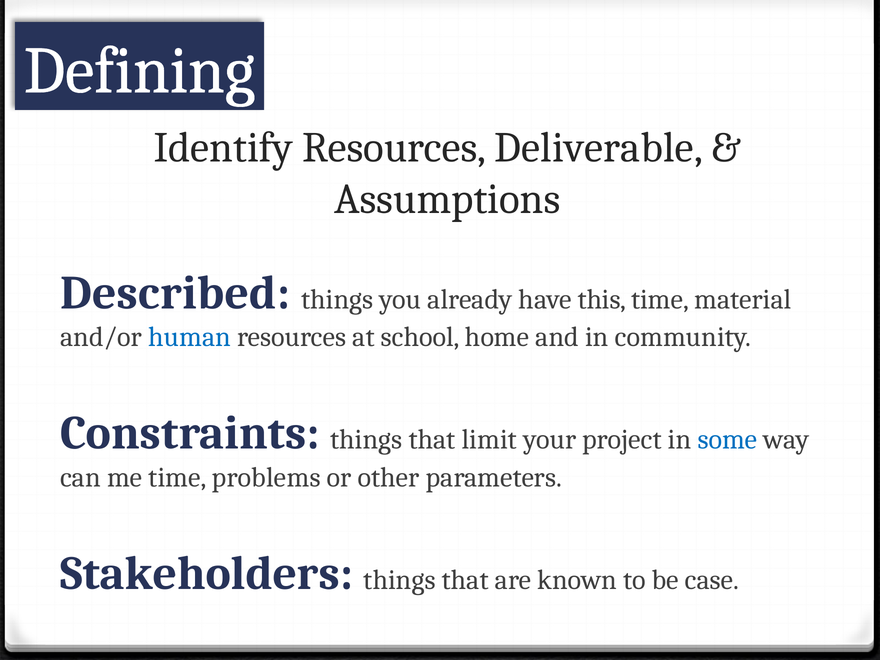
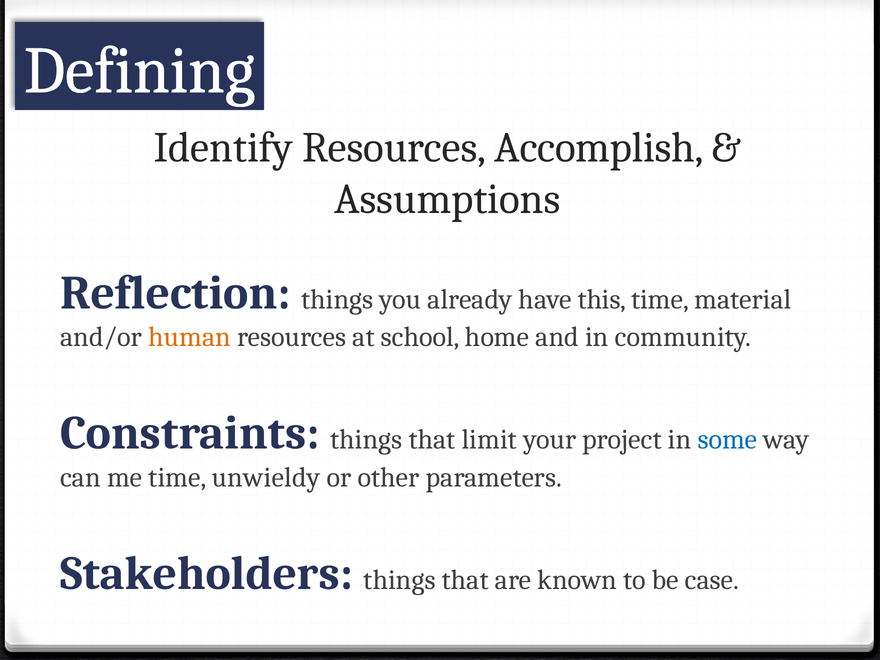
Deliverable: Deliverable -> Accomplish
Described: Described -> Reflection
human colour: blue -> orange
problems: problems -> unwieldy
